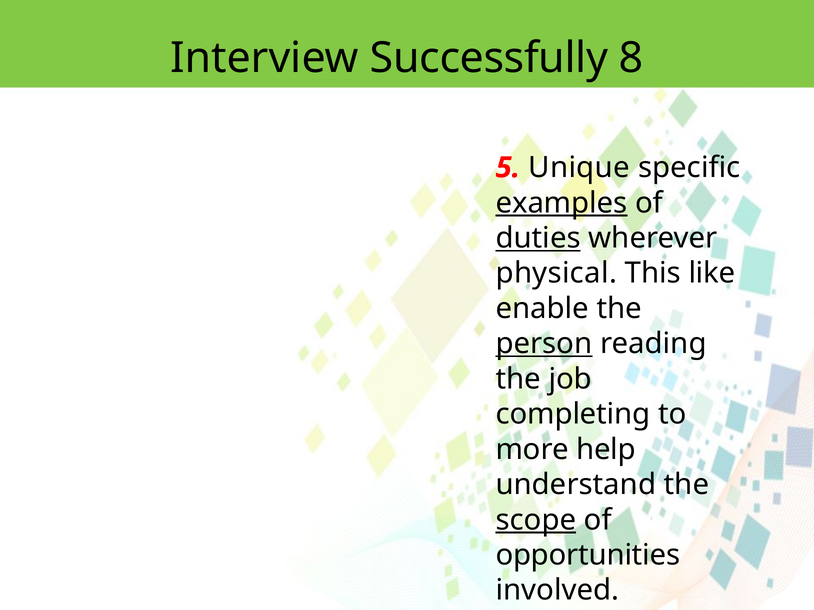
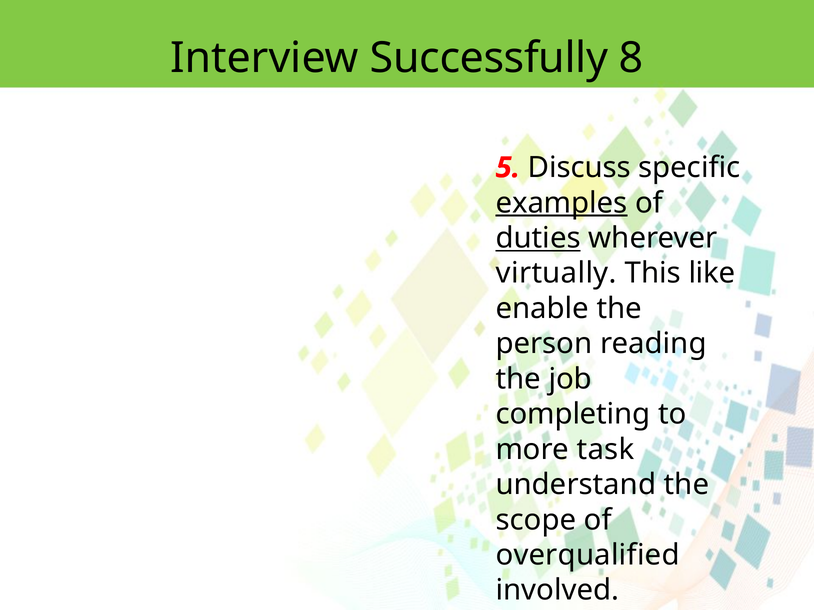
Unique: Unique -> Discuss
physical: physical -> virtually
person underline: present -> none
help: help -> task
scope underline: present -> none
opportunities: opportunities -> overqualified
